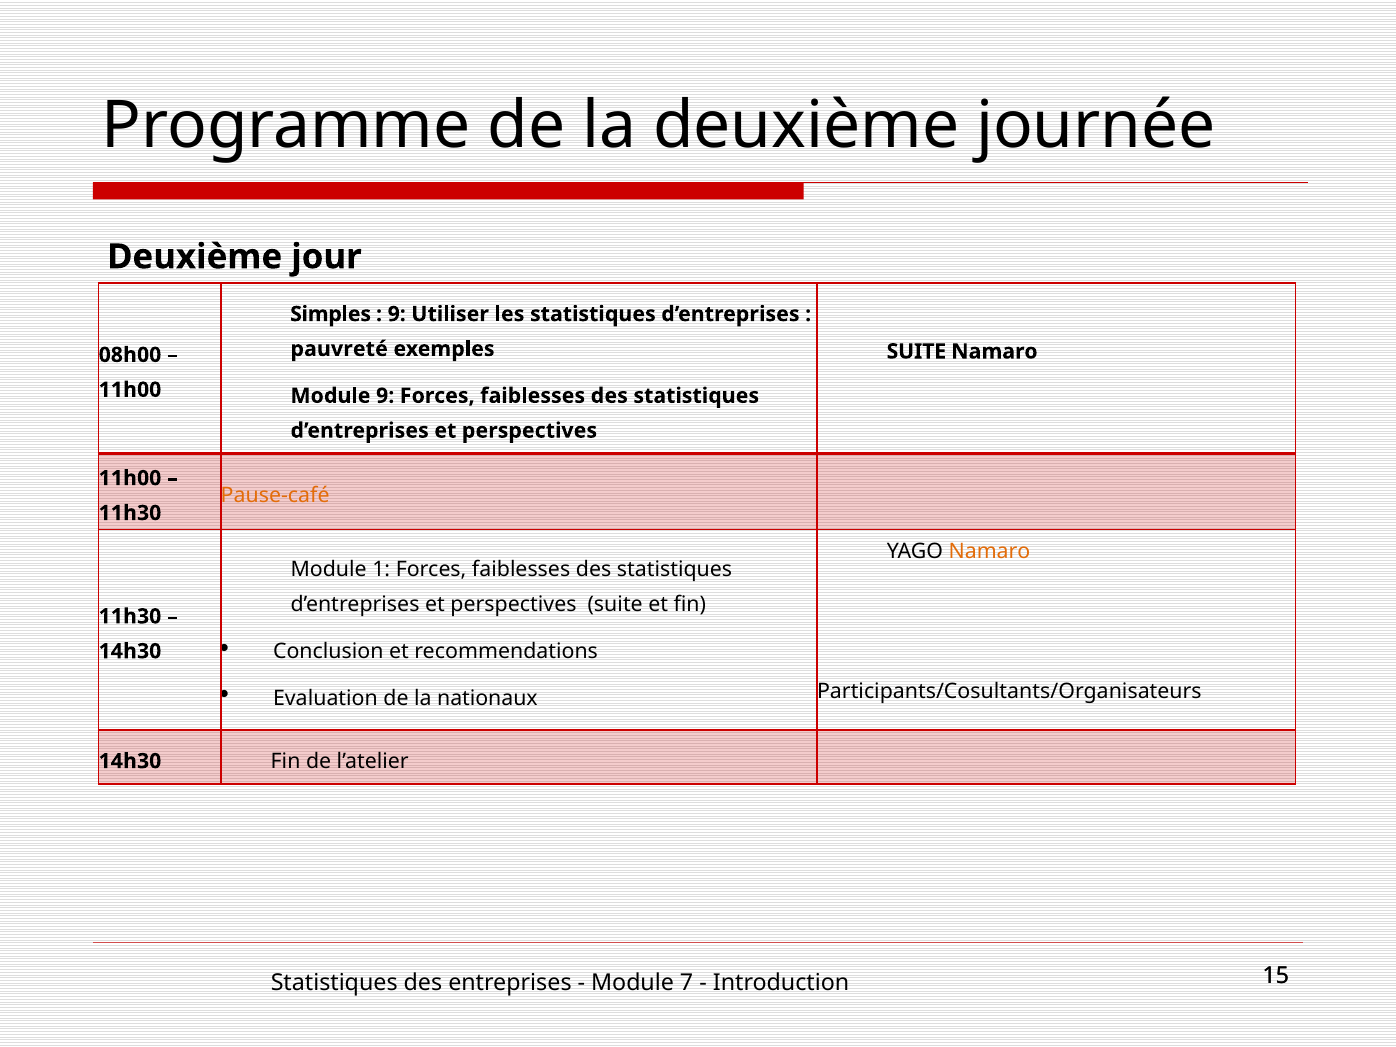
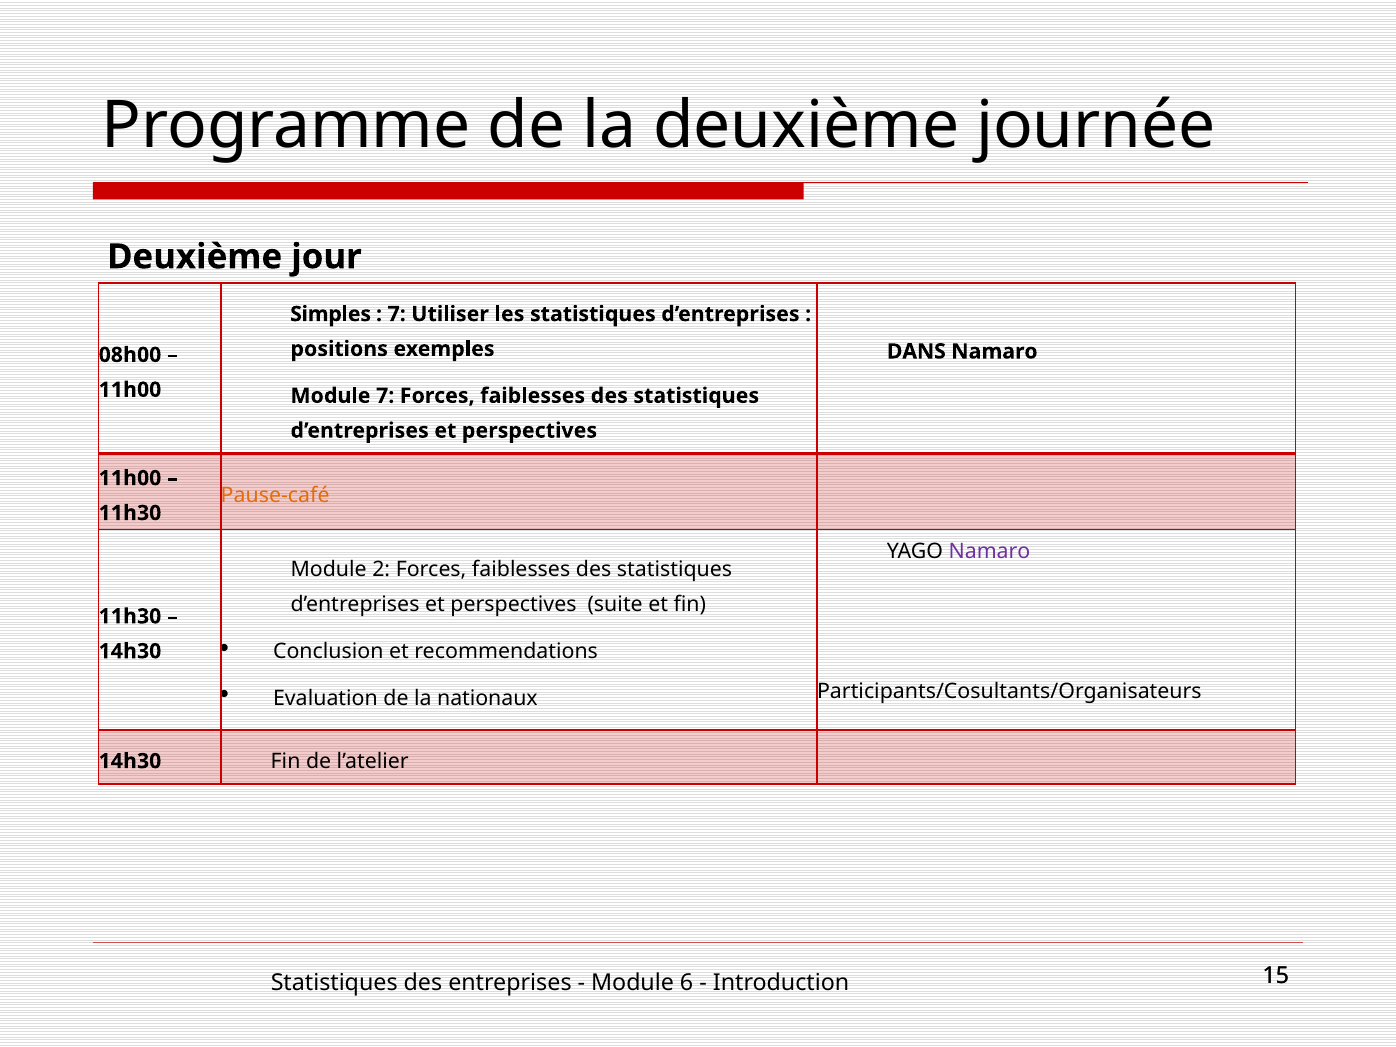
9 at (397, 314): 9 -> 7
pauvreté: pauvreté -> positions
SUITE at (916, 351): SUITE -> DANS
Module 9: 9 -> 7
Namaro at (989, 551) colour: orange -> purple
1: 1 -> 2
7: 7 -> 6
